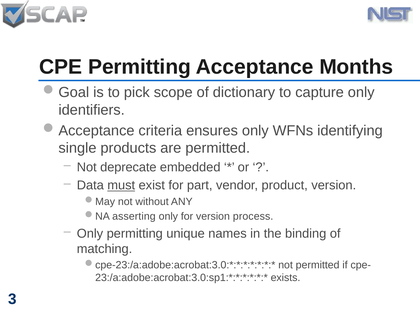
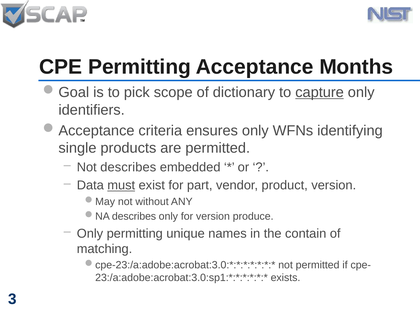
capture underline: none -> present
Not deprecate: deprecate -> describes
asserting at (134, 217): asserting -> describes
process: process -> produce
binding: binding -> contain
